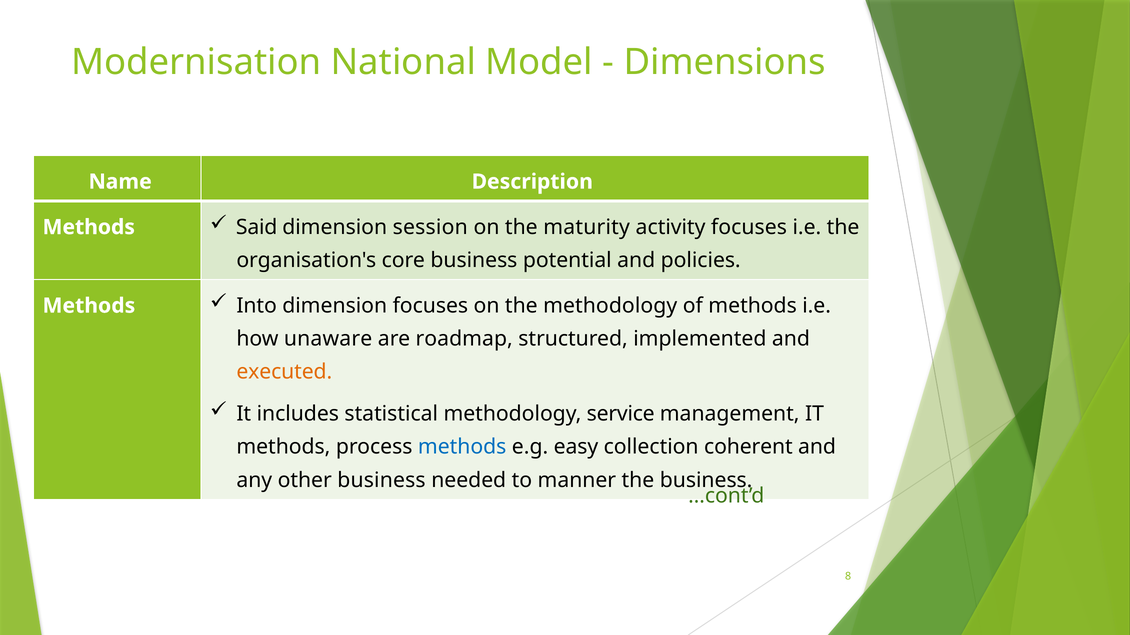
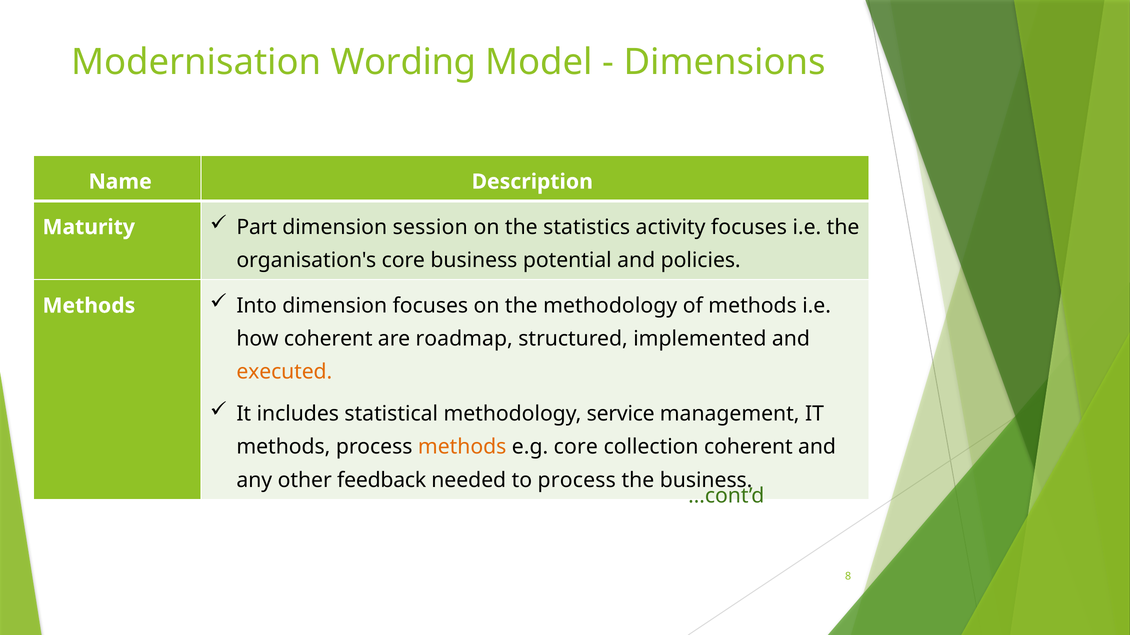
National: National -> Wording
Methods at (89, 227): Methods -> Maturity
Said: Said -> Part
maturity: maturity -> statistics
how unaware: unaware -> coherent
methods at (462, 447) colour: blue -> orange
e.g easy: easy -> core
other business: business -> feedback
to manner: manner -> process
